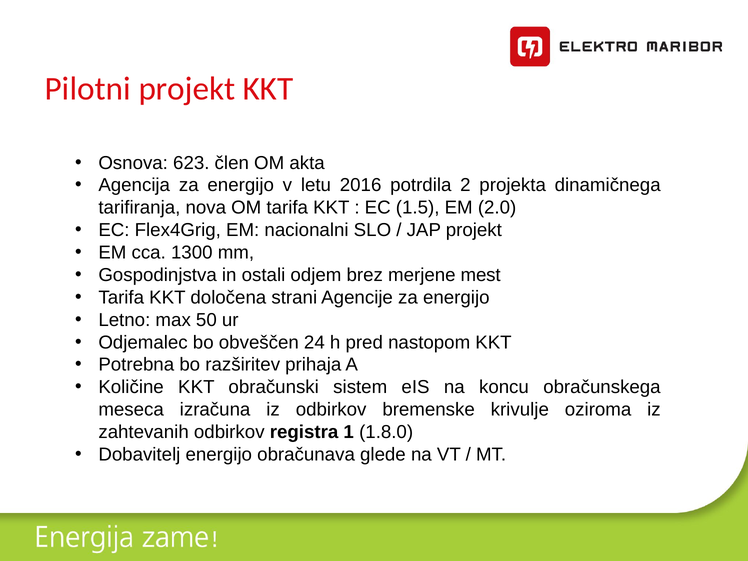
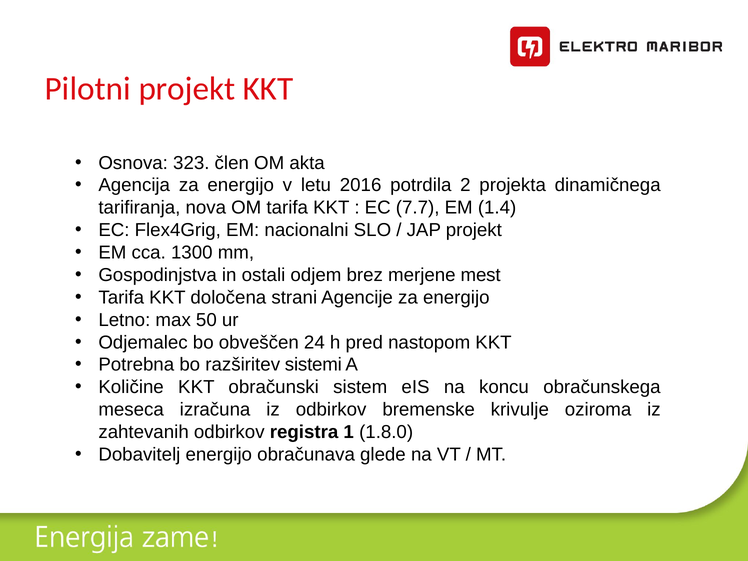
623: 623 -> 323
1.5: 1.5 -> 7.7
2.0: 2.0 -> 1.4
prihaja: prihaja -> sistemi
